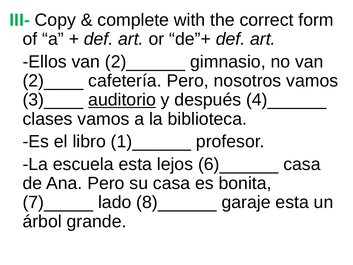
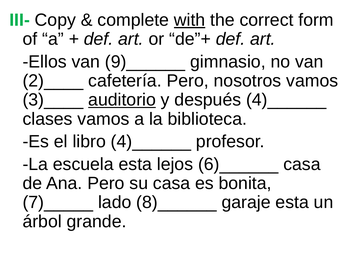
with underline: none -> present
2)______: 2)______ -> 9)______
libro 1)______: 1)______ -> 4)______
